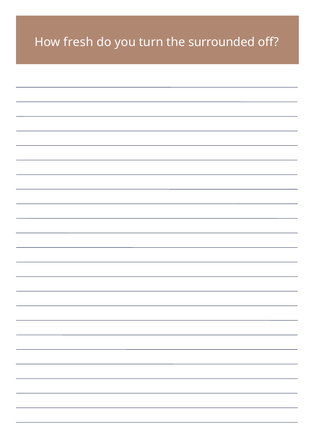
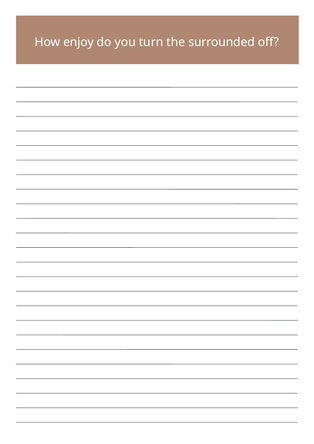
fresh: fresh -> enjoy
